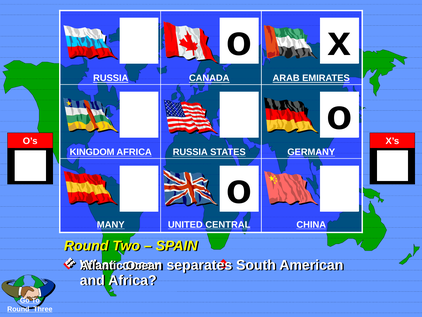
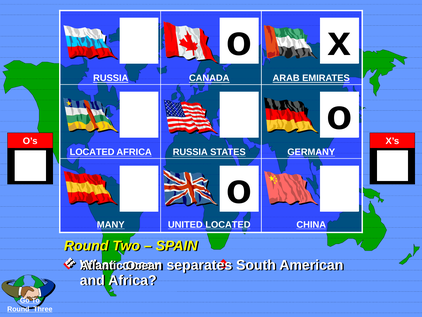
KINGDOM at (92, 152): KINGDOM -> LOCATED
UNITED CENTRAL: CENTRAL -> LOCATED
